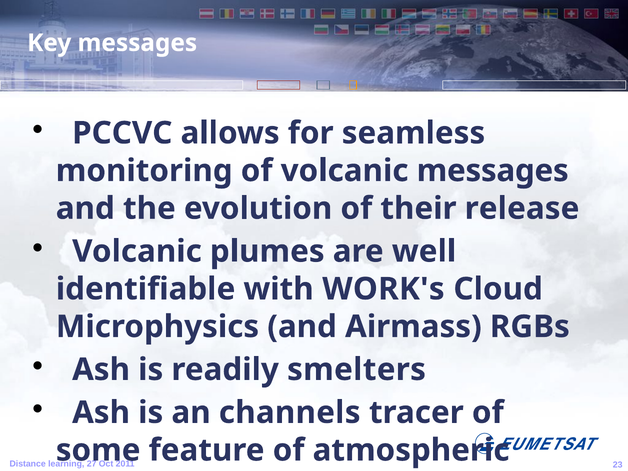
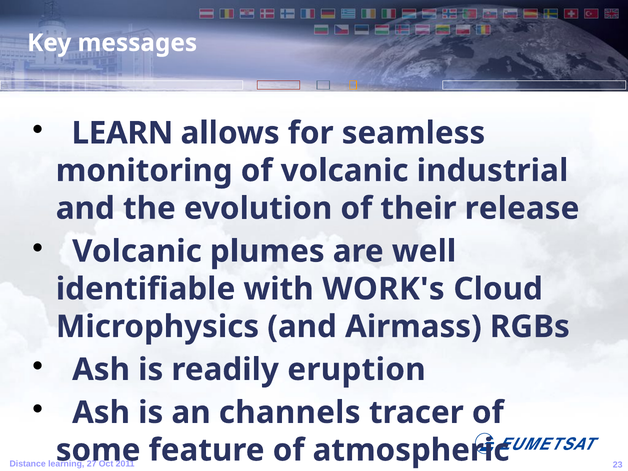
PCCVC: PCCVC -> LEARN
volcanic messages: messages -> industrial
smelters: smelters -> eruption
